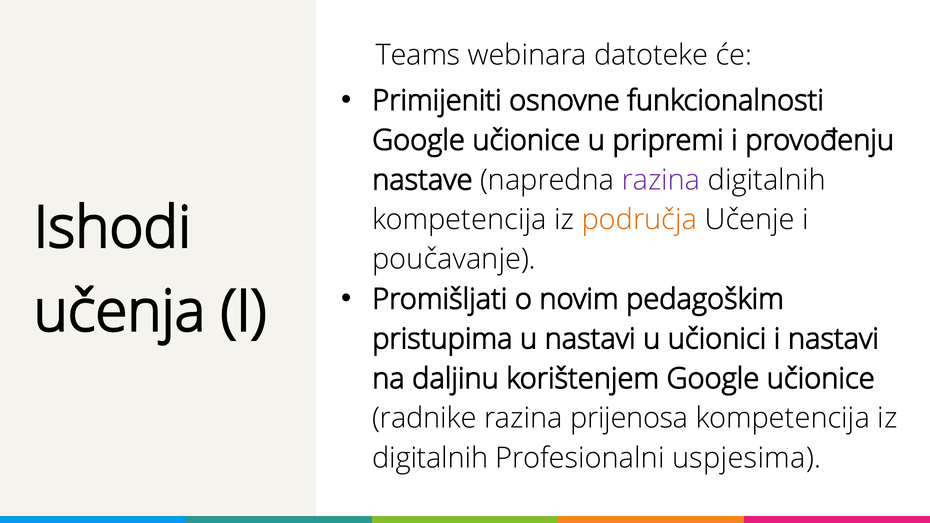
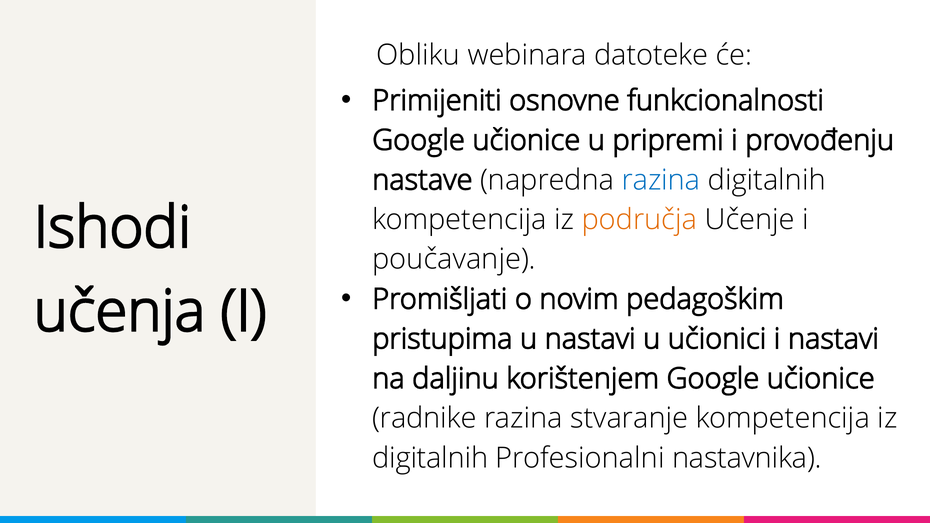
Teams: Teams -> Obliku
razina at (661, 180) colour: purple -> blue
prijenosa: prijenosa -> stvaranje
uspjesima: uspjesima -> nastavnika
